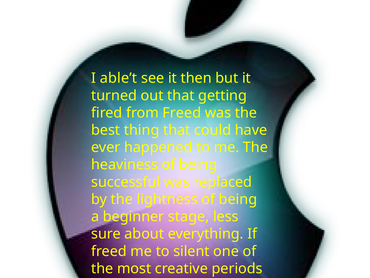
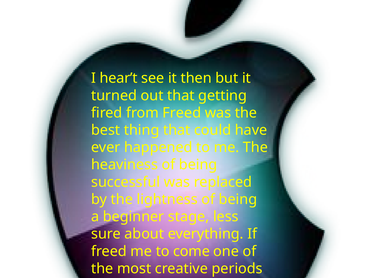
able’t: able’t -> hear’t
silent: silent -> come
